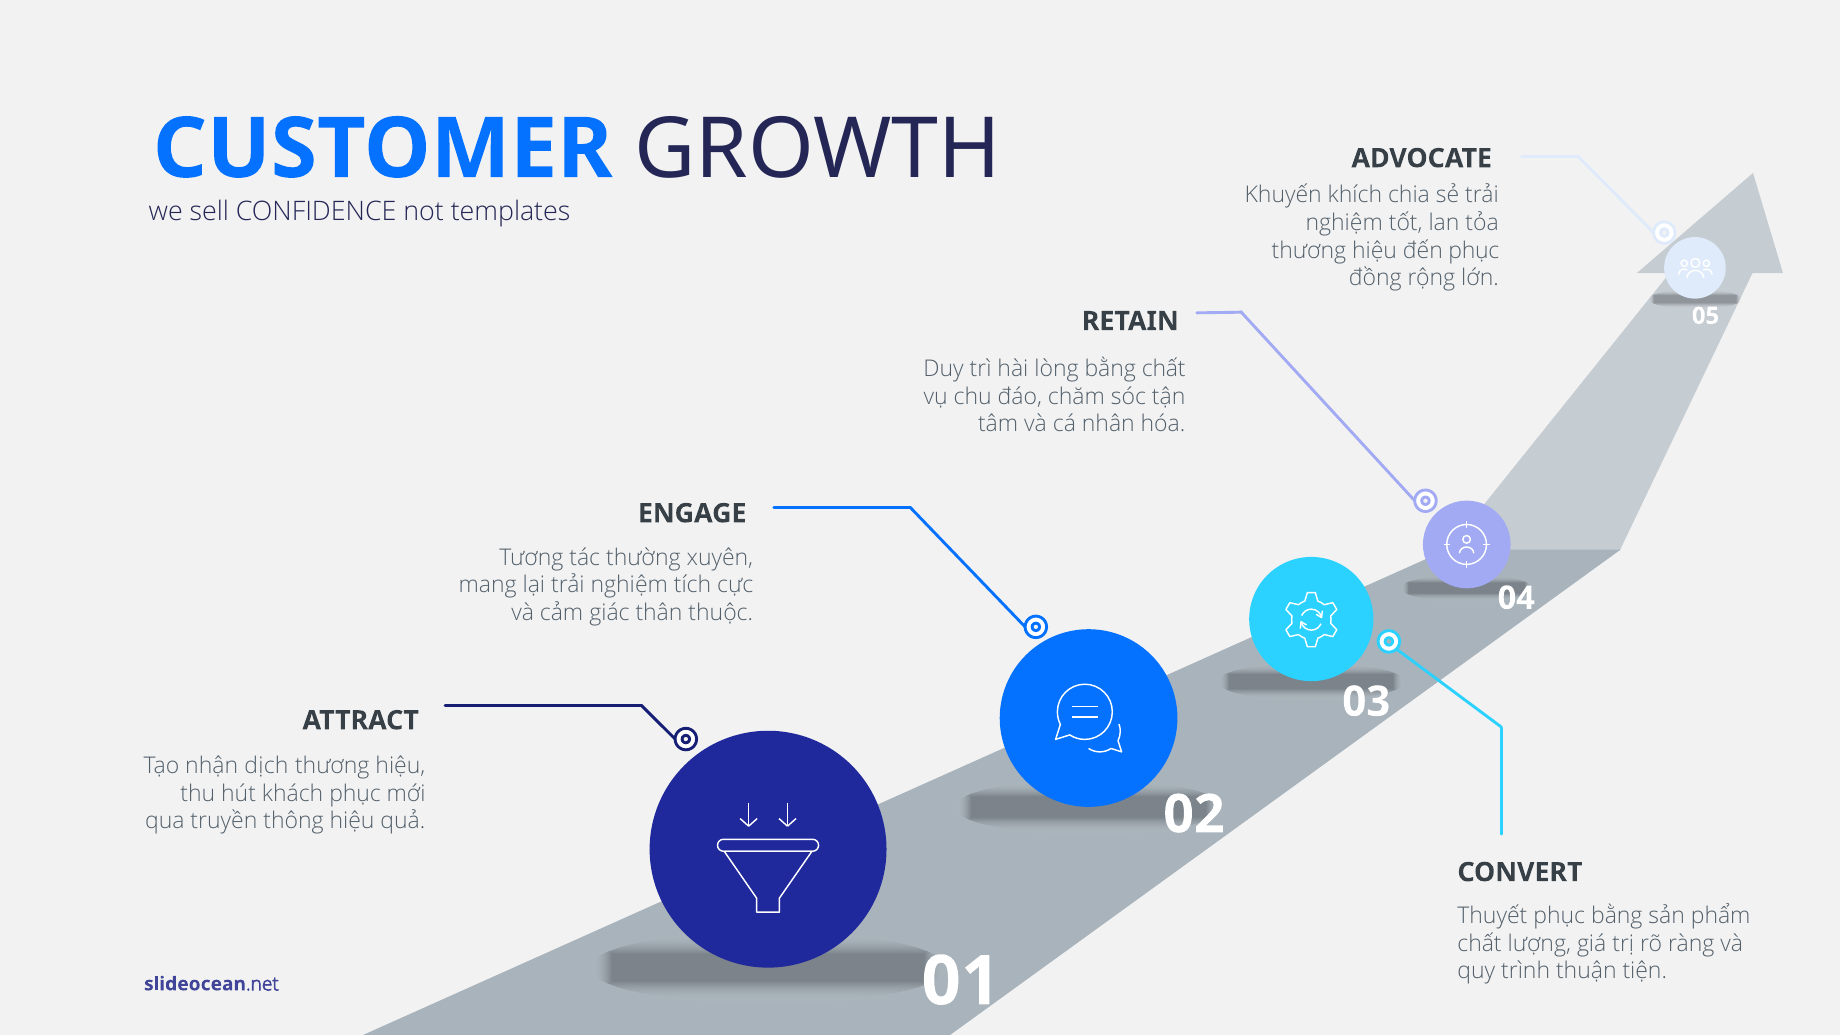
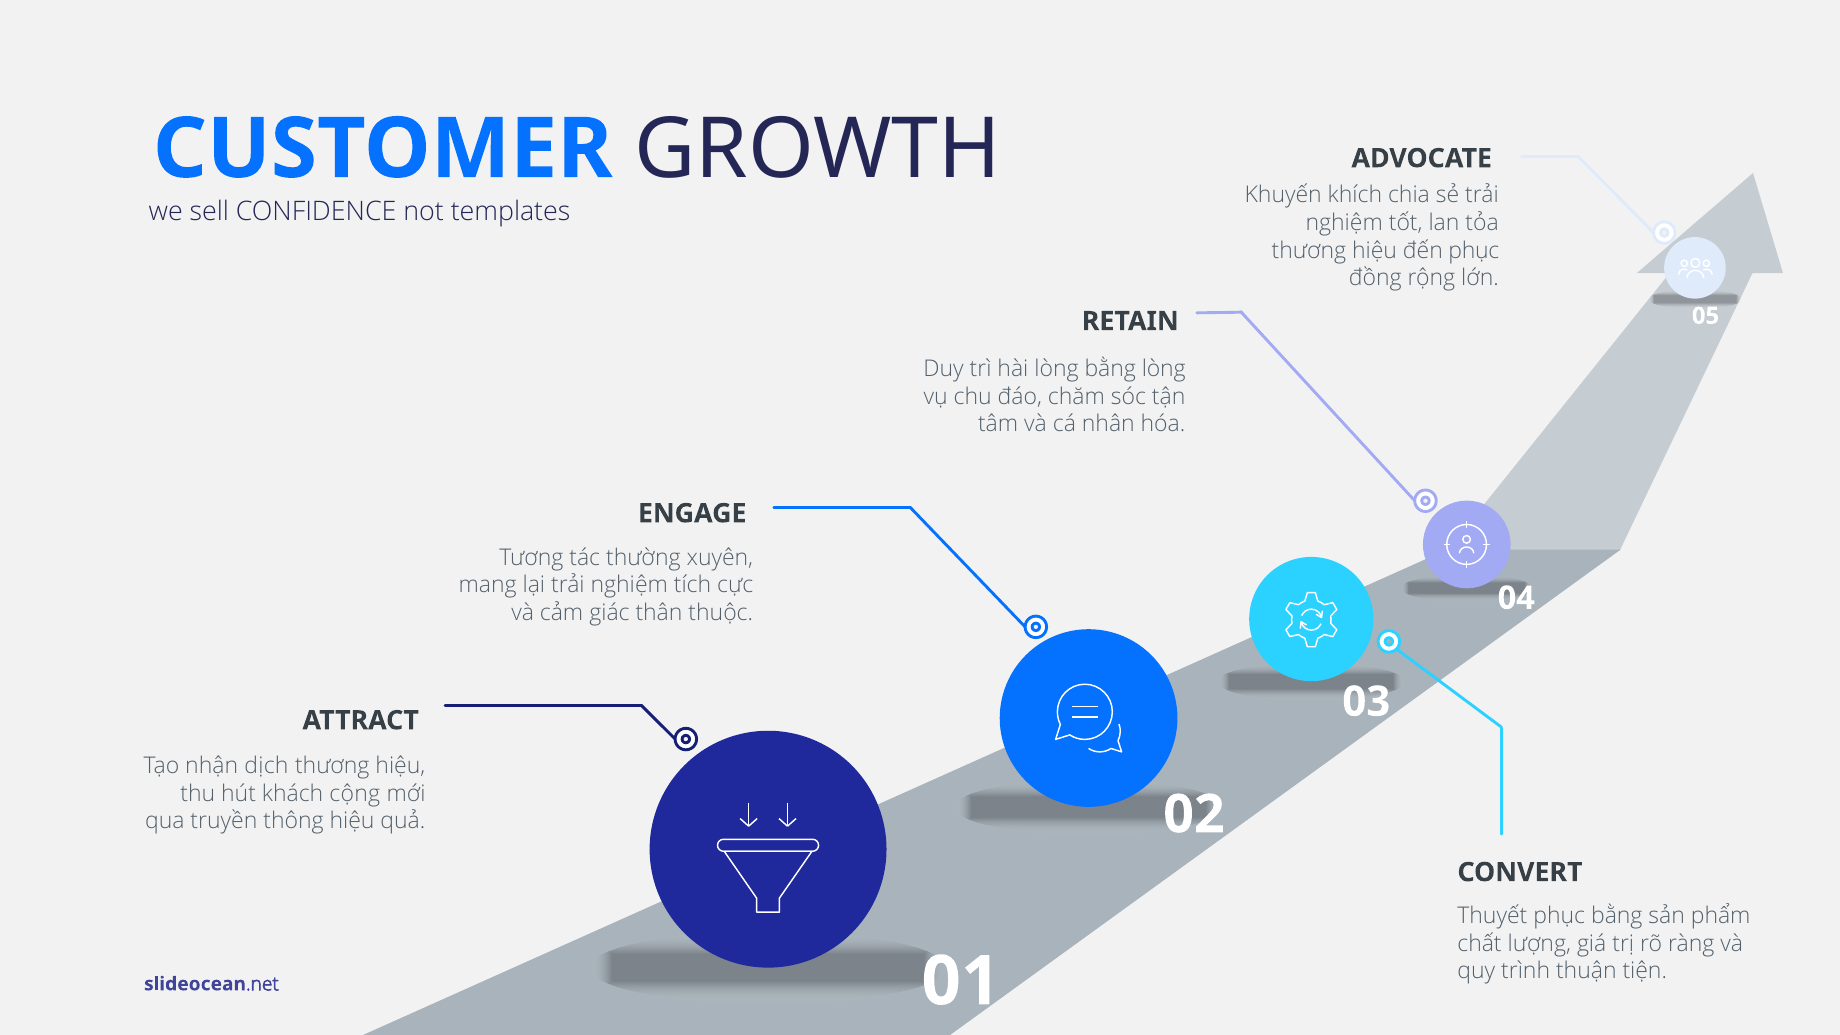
bằng chất: chất -> lòng
khách phục: phục -> cộng
